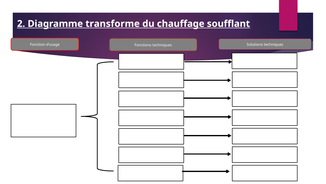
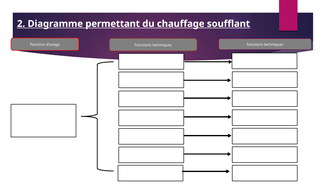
transforme: transforme -> permettant
